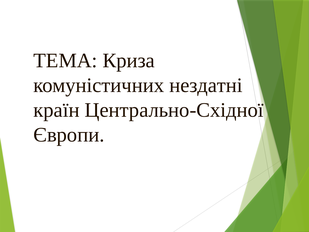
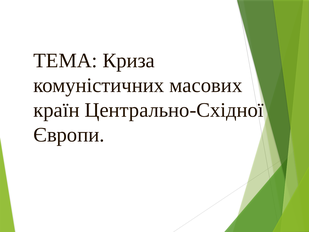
нездатні: нездатні -> масових
